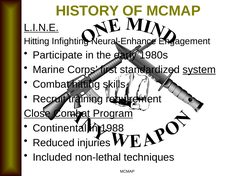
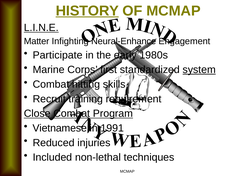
HISTORY underline: none -> present
Hitting at (37, 41): Hitting -> Matter
Continental: Continental -> Vietnamese
1988: 1988 -> 1991
